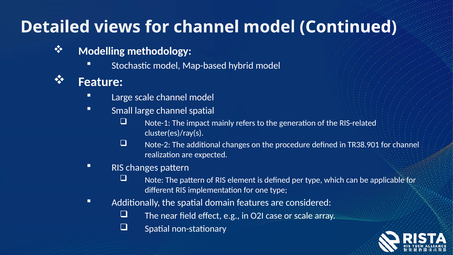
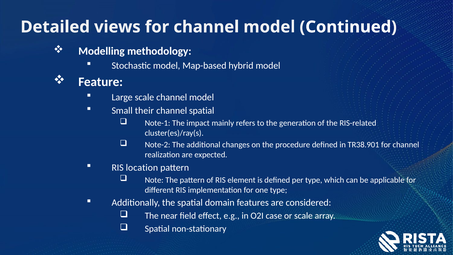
Small large: large -> their
RIS changes: changes -> location
